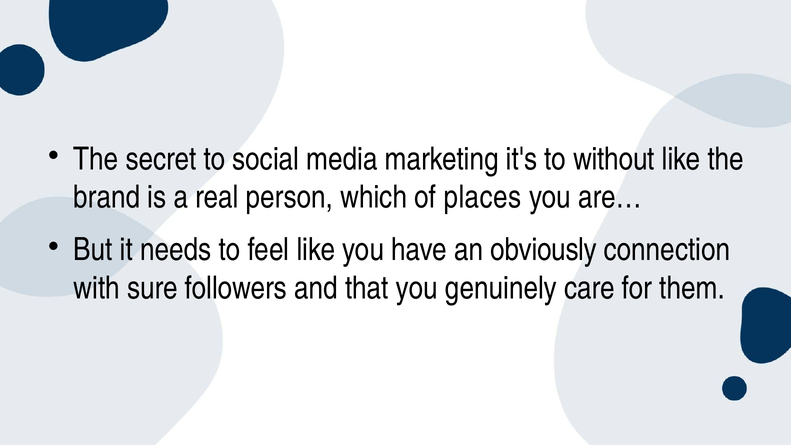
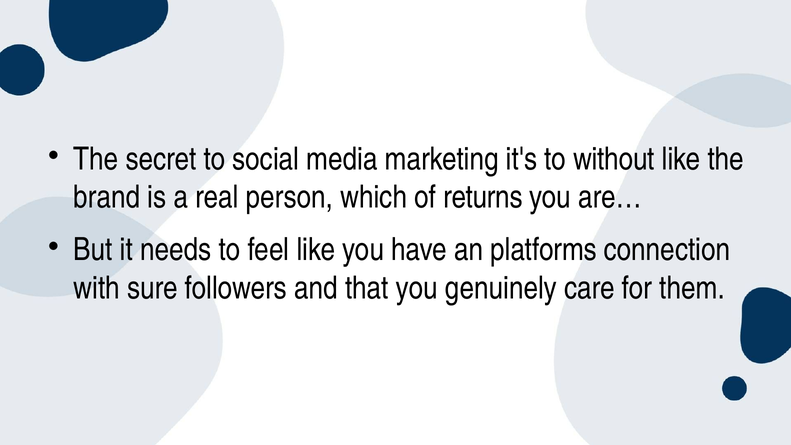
places: places -> returns
obviously: obviously -> platforms
